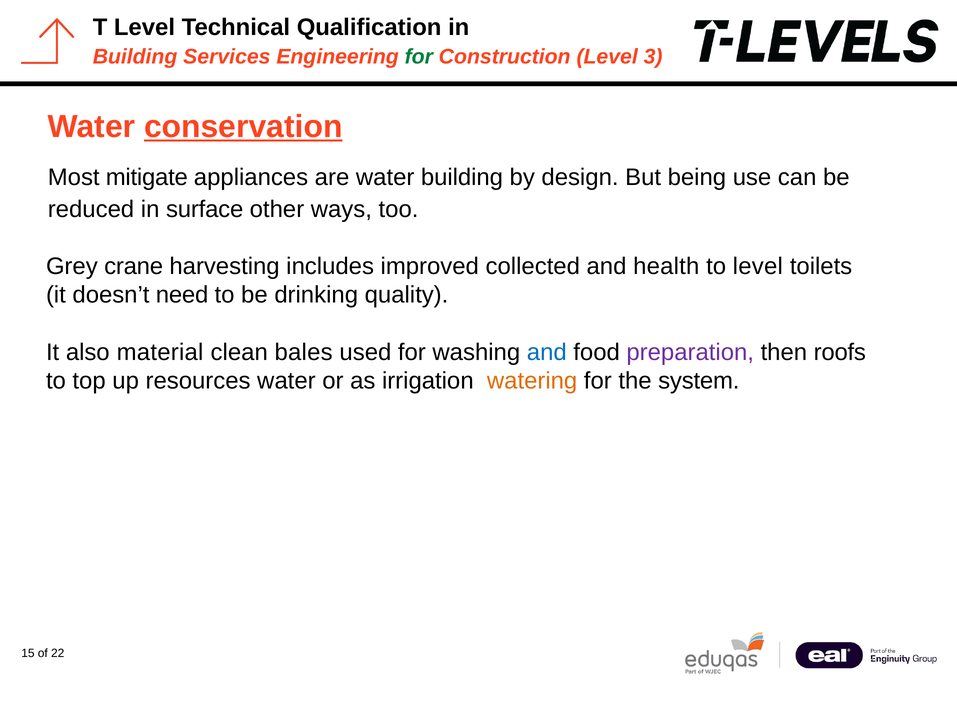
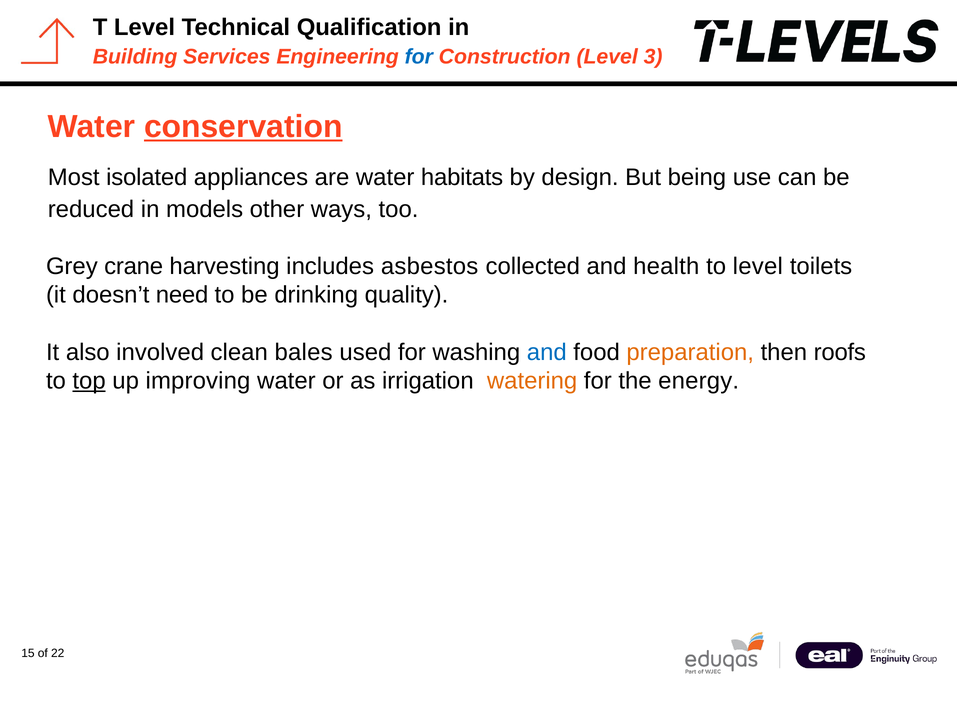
for at (419, 57) colour: green -> blue
mitigate: mitigate -> isolated
water building: building -> habitats
surface: surface -> models
improved: improved -> asbestos
material: material -> involved
preparation colour: purple -> orange
top underline: none -> present
resources: resources -> improving
system: system -> energy
